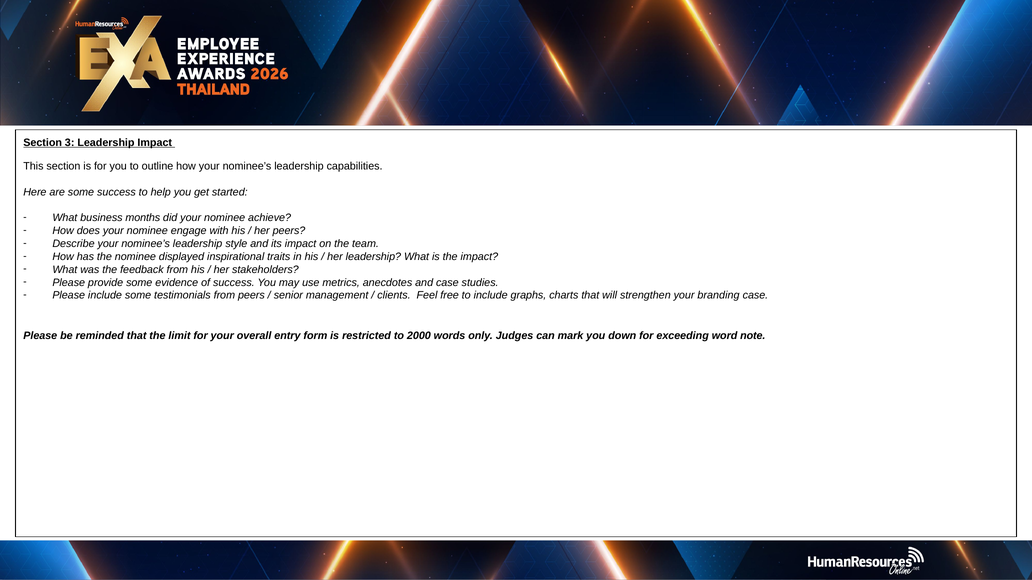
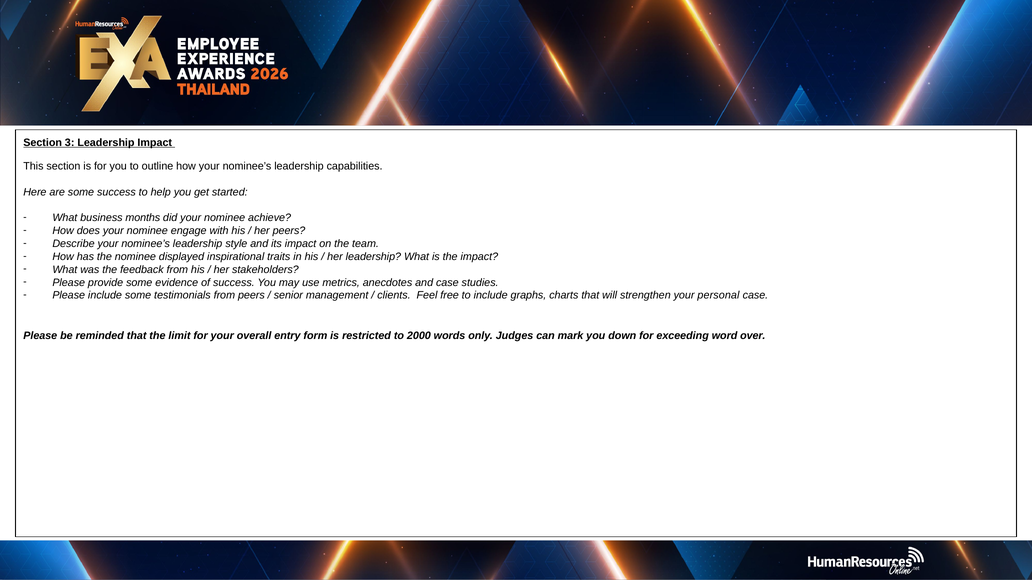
branding: branding -> personal
note: note -> over
